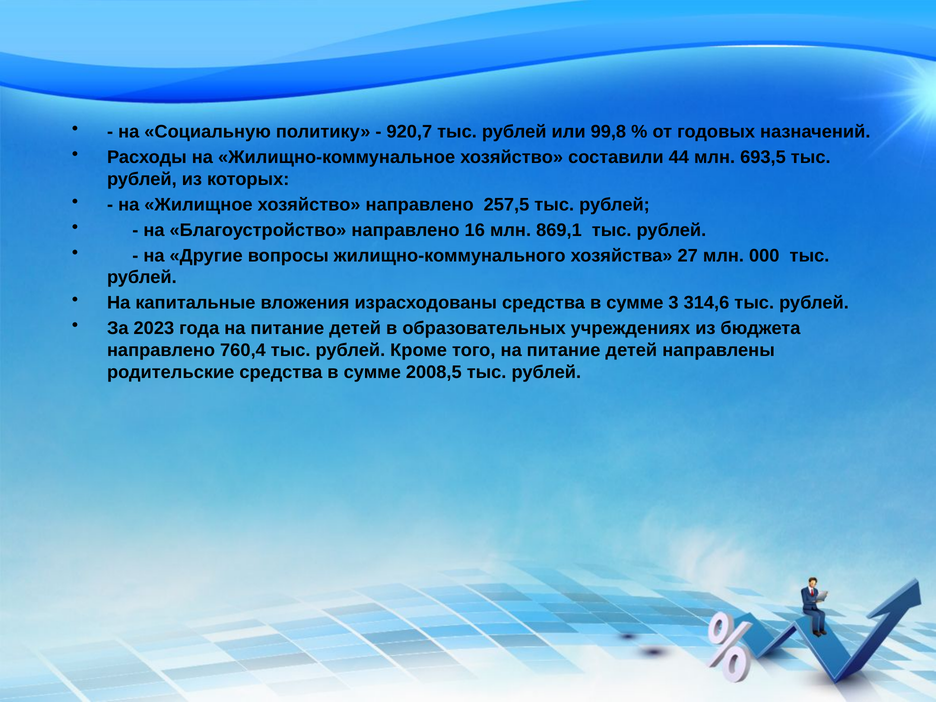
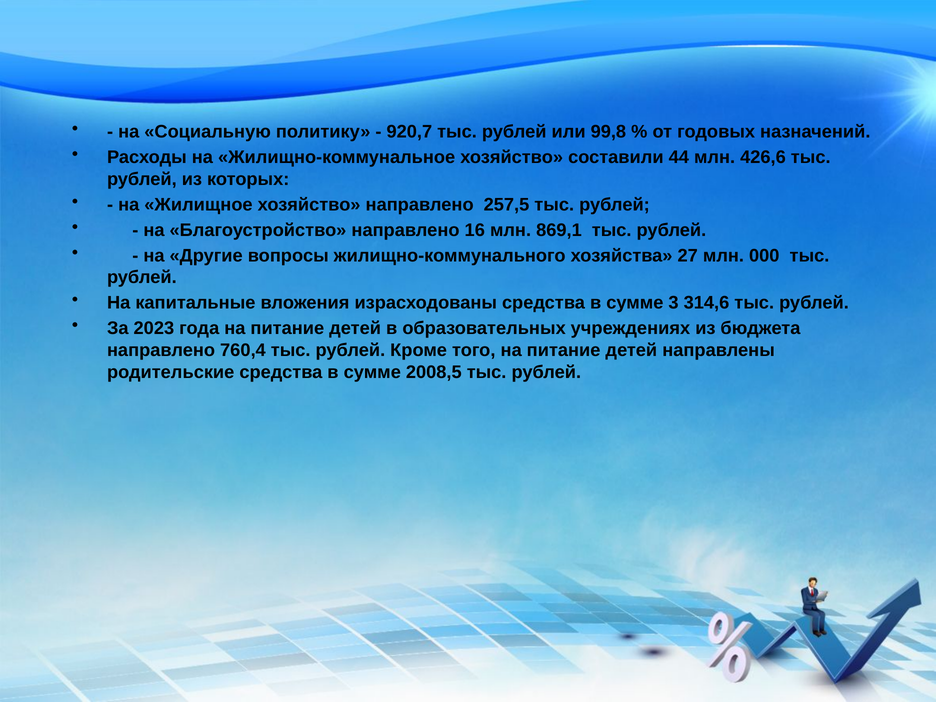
693,5: 693,5 -> 426,6
